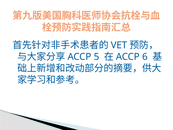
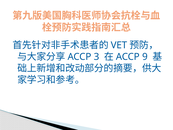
5: 5 -> 3
6: 6 -> 9
